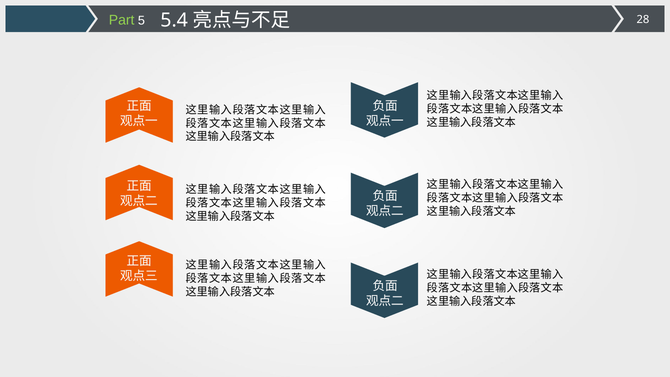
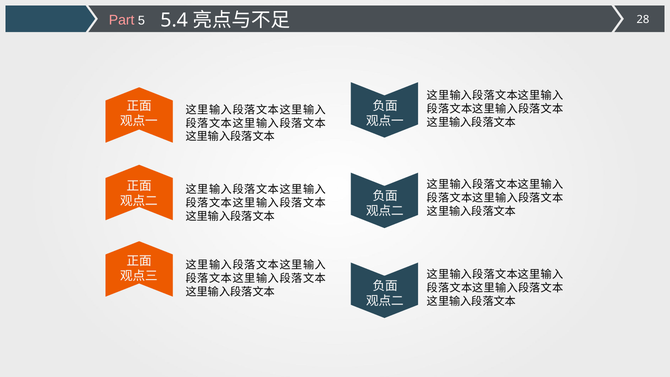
Part colour: light green -> pink
